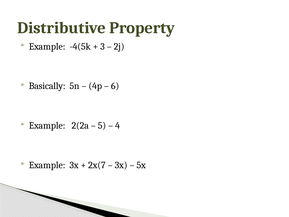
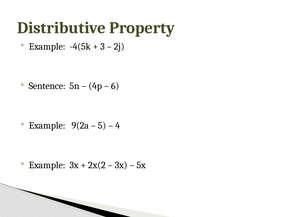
Basically: Basically -> Sentence
2(2a: 2(2a -> 9(2a
2x(7: 2x(7 -> 2x(2
